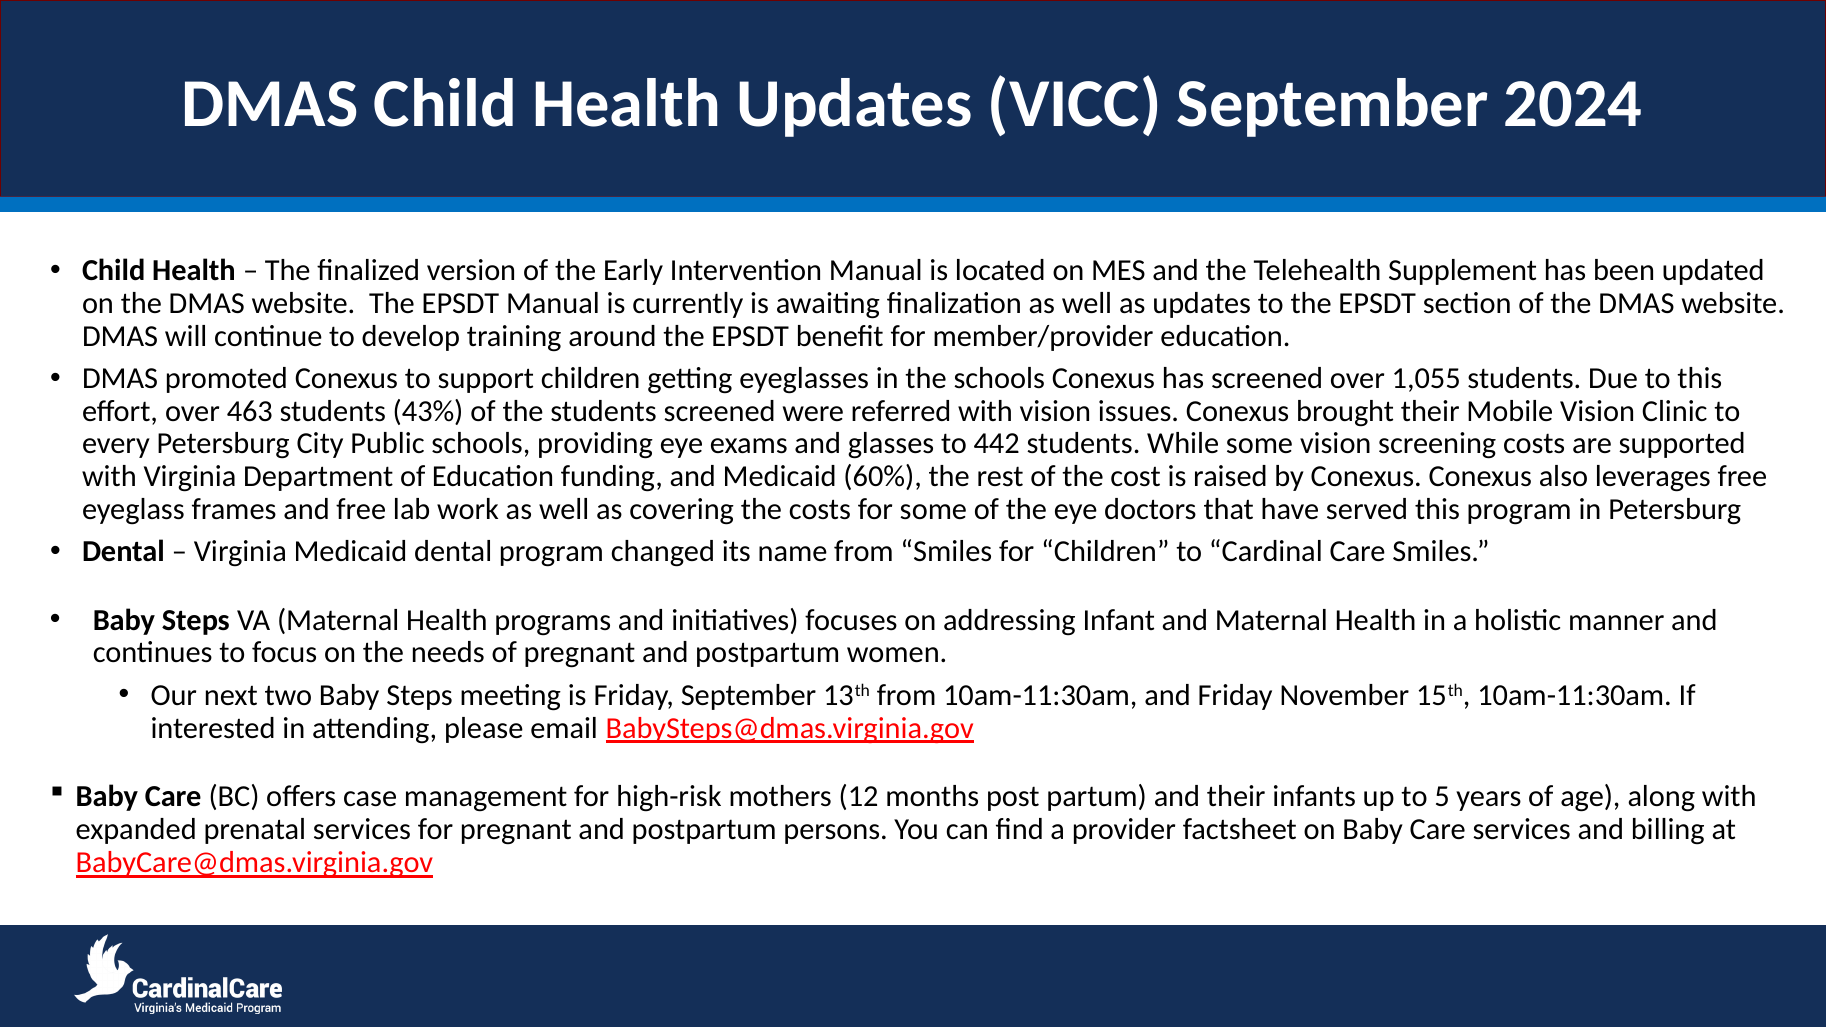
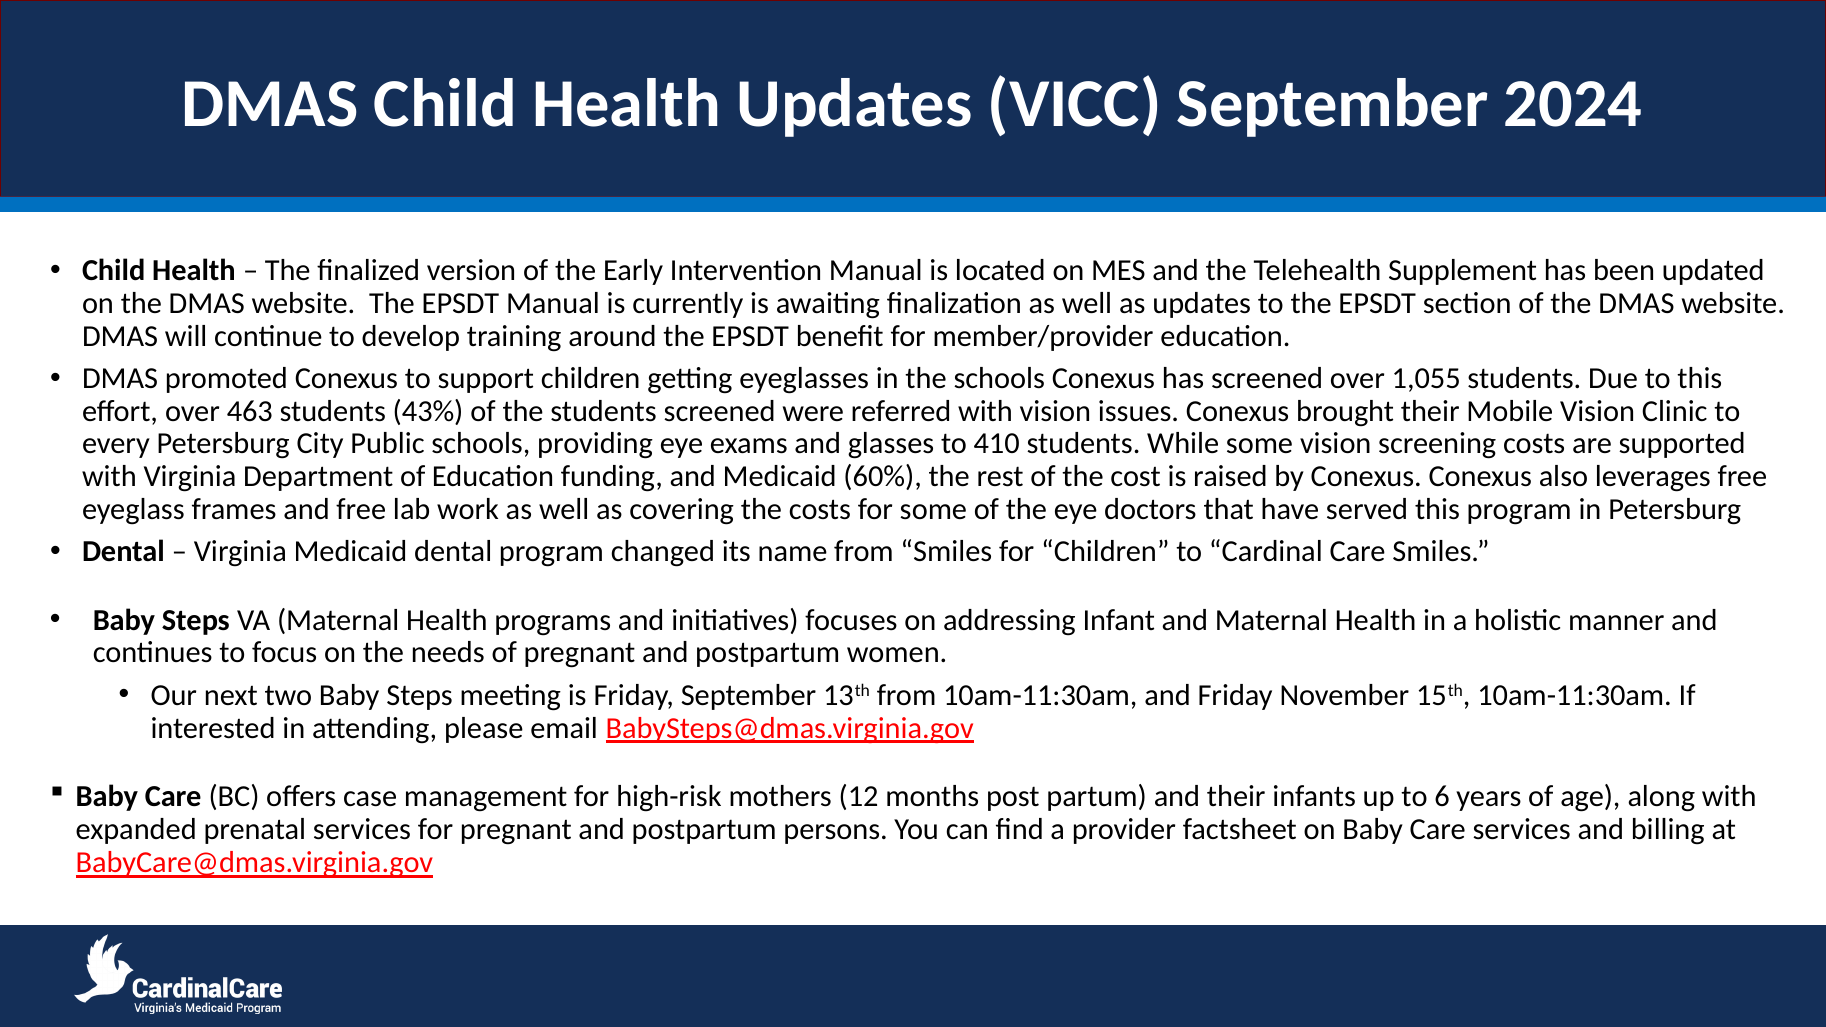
442: 442 -> 410
5: 5 -> 6
